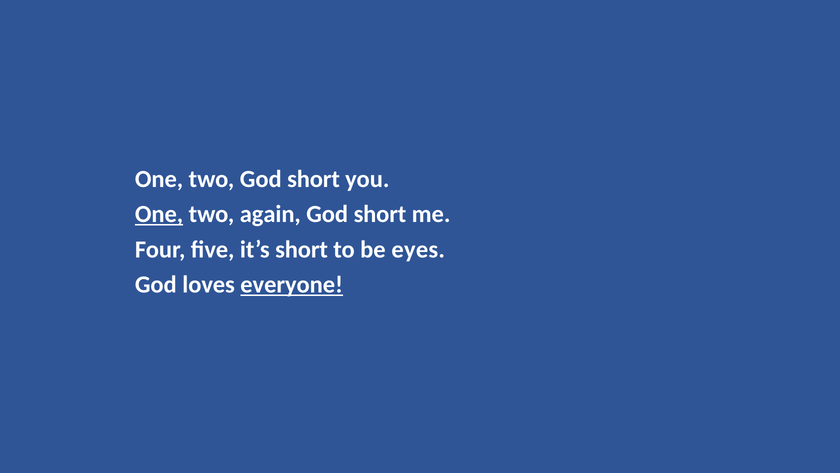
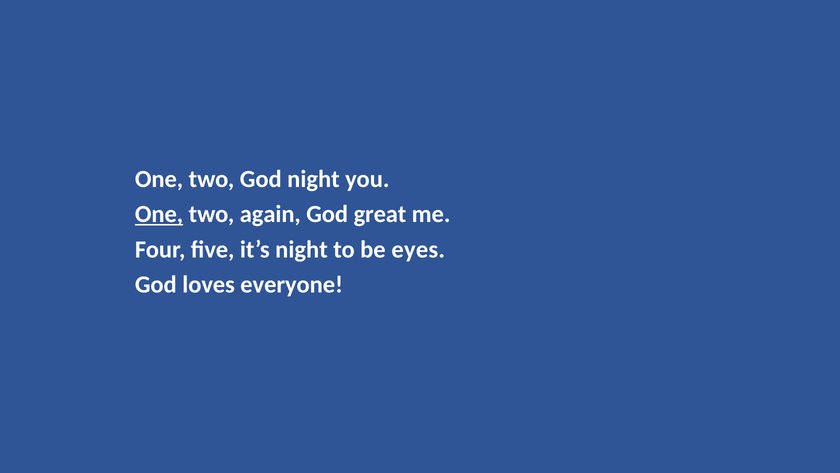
two God short: short -> night
short at (380, 214): short -> great
it’s short: short -> night
everyone underline: present -> none
